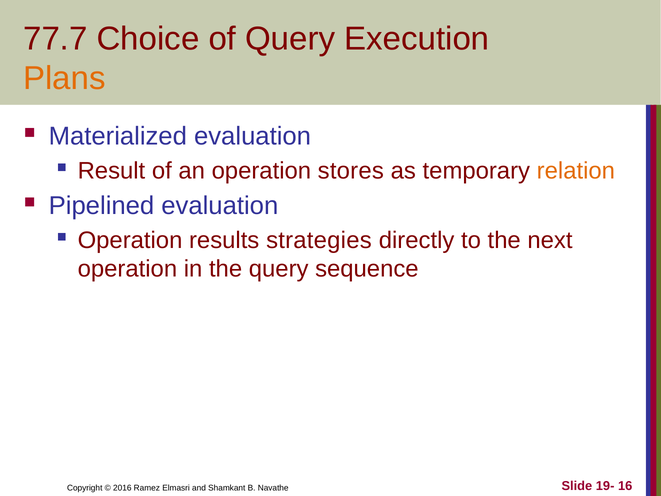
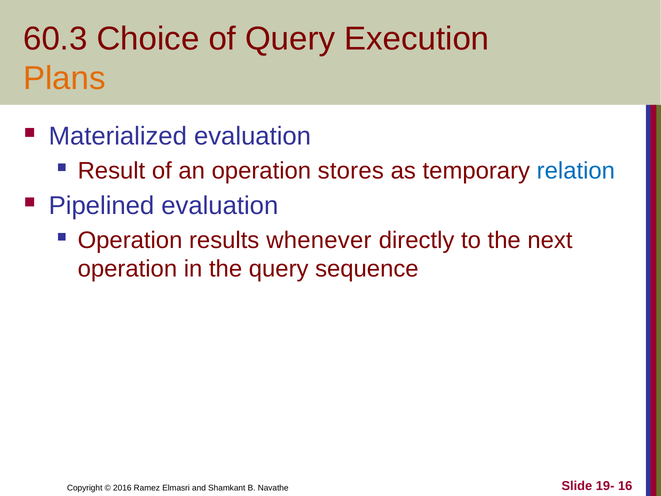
77.7: 77.7 -> 60.3
relation colour: orange -> blue
strategies: strategies -> whenever
